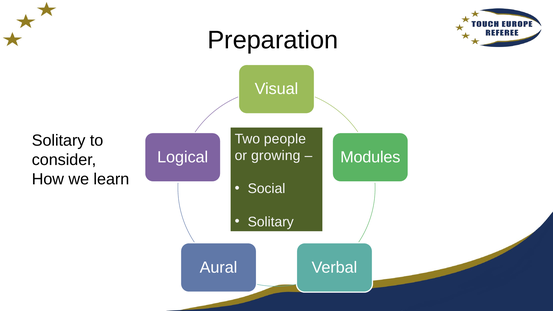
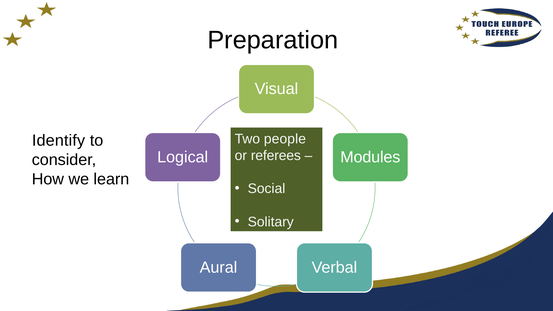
Solitary at (59, 140): Solitary -> Identify
growing: growing -> referees
